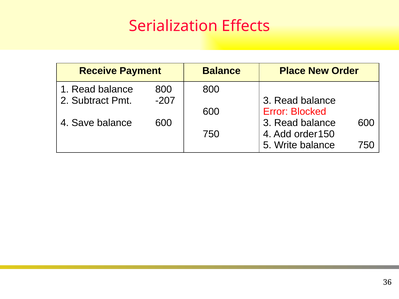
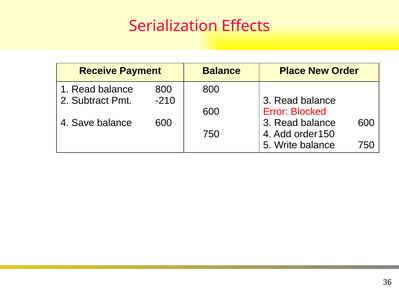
-207: -207 -> -210
